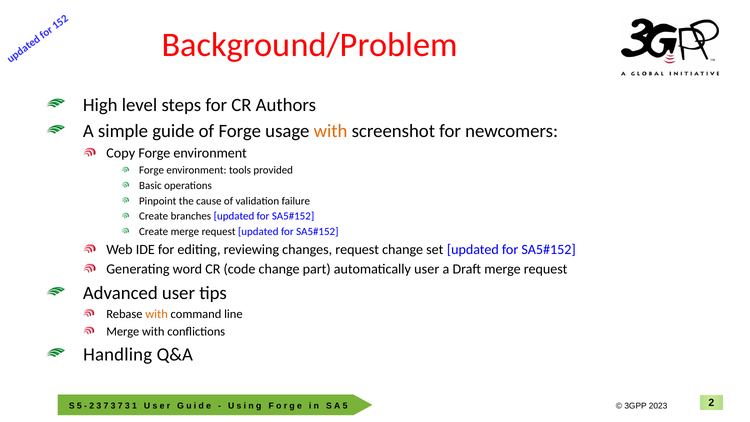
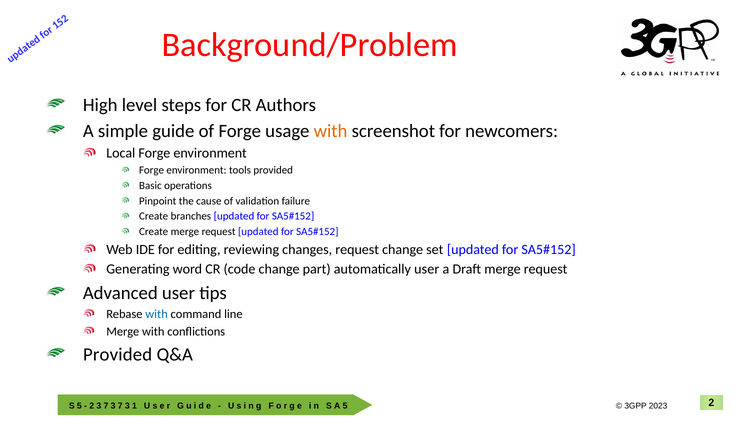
Copy: Copy -> Local
with at (157, 314) colour: orange -> blue
Handling at (118, 354): Handling -> Provided
